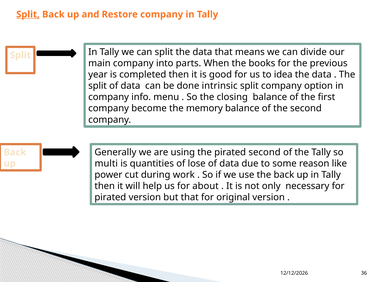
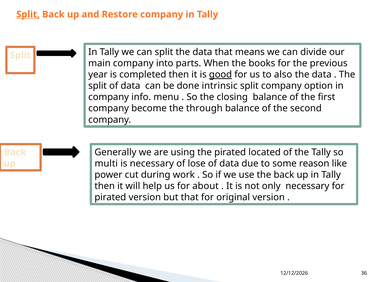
good underline: none -> present
idea: idea -> also
memory: memory -> through
pirated second: second -> located
is quantities: quantities -> necessary
